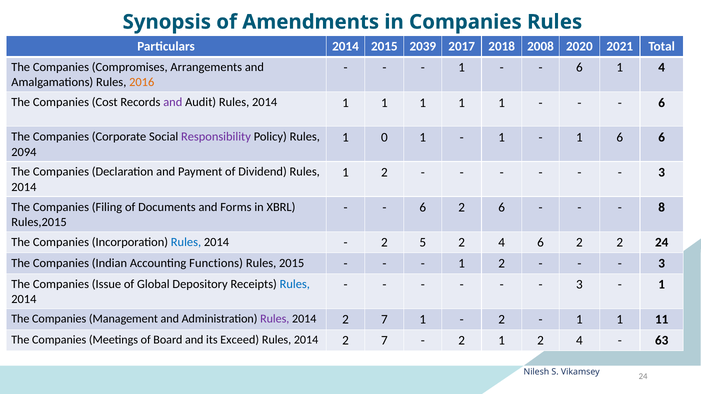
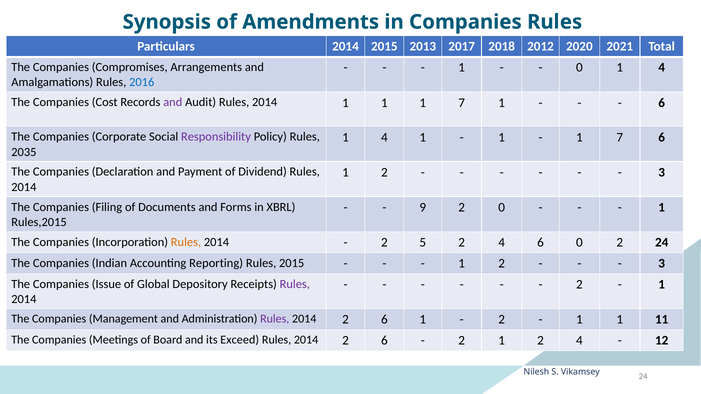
2039: 2039 -> 2013
2008: 2008 -> 2012
6 at (579, 68): 6 -> 0
2016 colour: orange -> blue
1 at (462, 103): 1 -> 7
0 at (384, 137): 0 -> 4
6 at (620, 137): 6 -> 7
2094: 2094 -> 2035
6 at (423, 208): 6 -> 9
2 6: 6 -> 0
8 at (662, 208): 8 -> 1
Rules at (186, 242) colour: blue -> orange
4 6 2: 2 -> 0
Functions: Functions -> Reporting
Rules at (295, 284) colour: blue -> purple
3 at (579, 285): 3 -> 2
7 at (384, 320): 7 -> 6
7 at (384, 341): 7 -> 6
63: 63 -> 12
